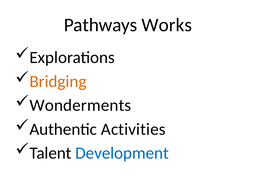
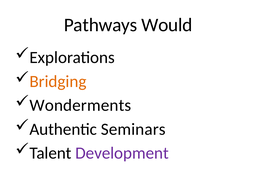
Works: Works -> Would
Activities: Activities -> Seminars
Development colour: blue -> purple
